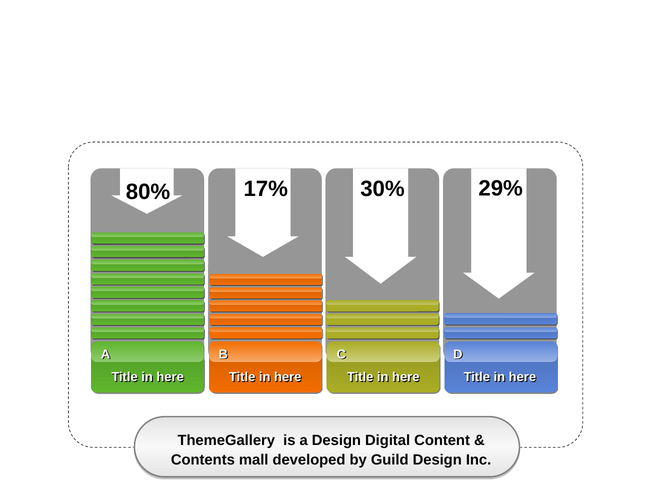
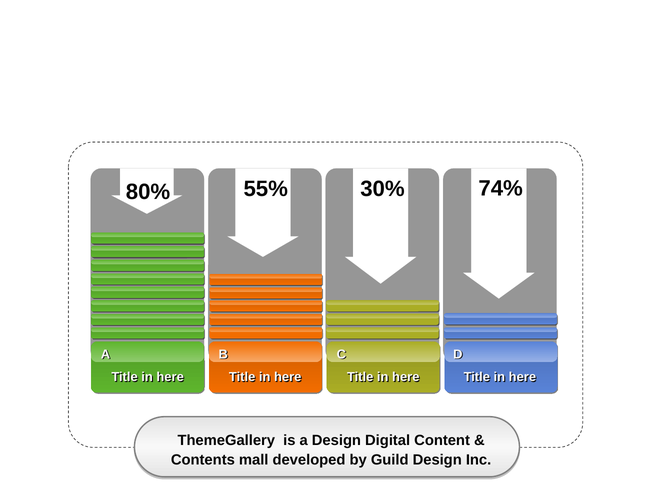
17%: 17% -> 55%
29%: 29% -> 74%
